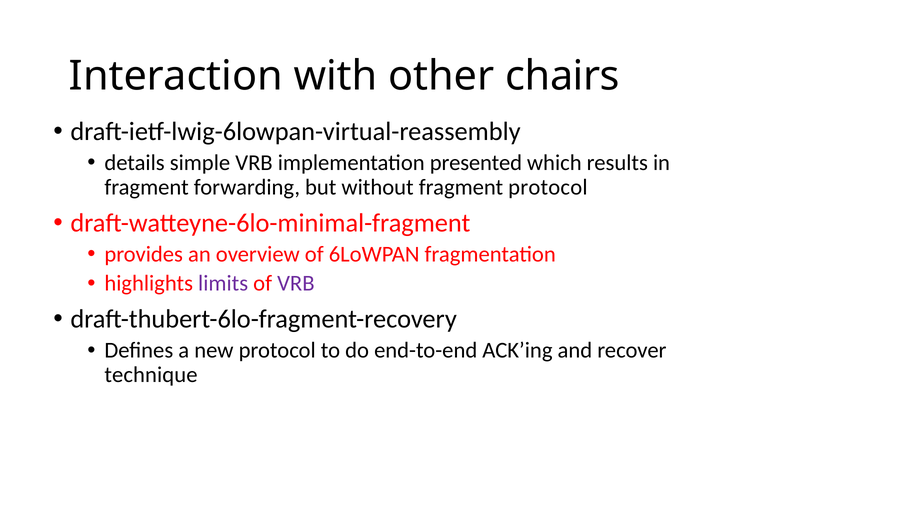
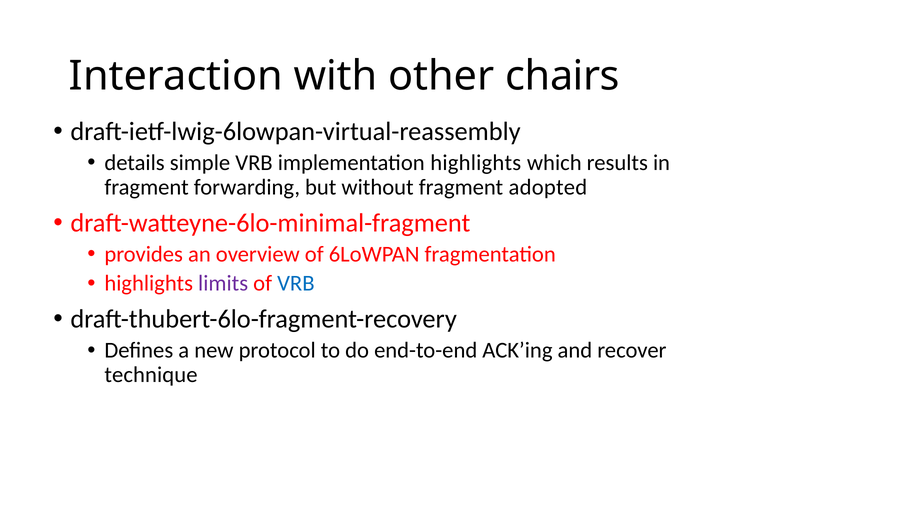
implementation presented: presented -> highlights
fragment protocol: protocol -> adopted
VRB at (296, 283) colour: purple -> blue
